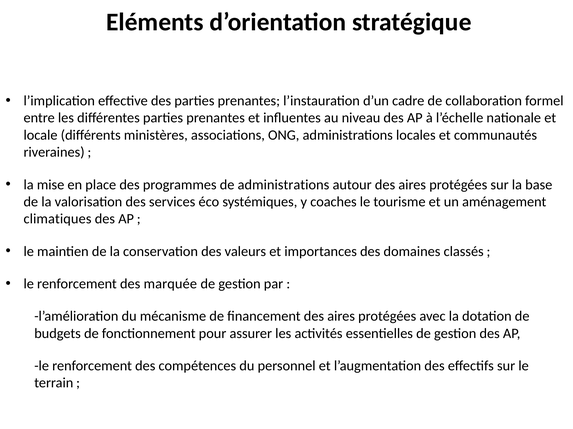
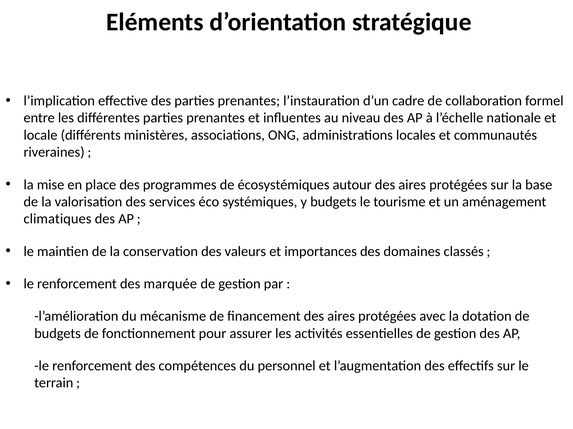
de administrations: administrations -> écosystémiques
y coaches: coaches -> budgets
